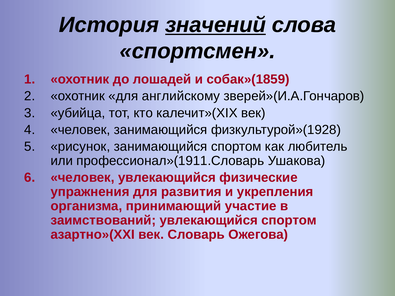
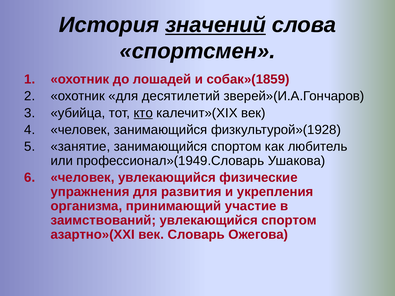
английскому: английскому -> десятилетий
кто underline: none -> present
рисунок: рисунок -> занятие
профессионал»(1911.Словарь: профессионал»(1911.Словарь -> профессионал»(1949.Словарь
